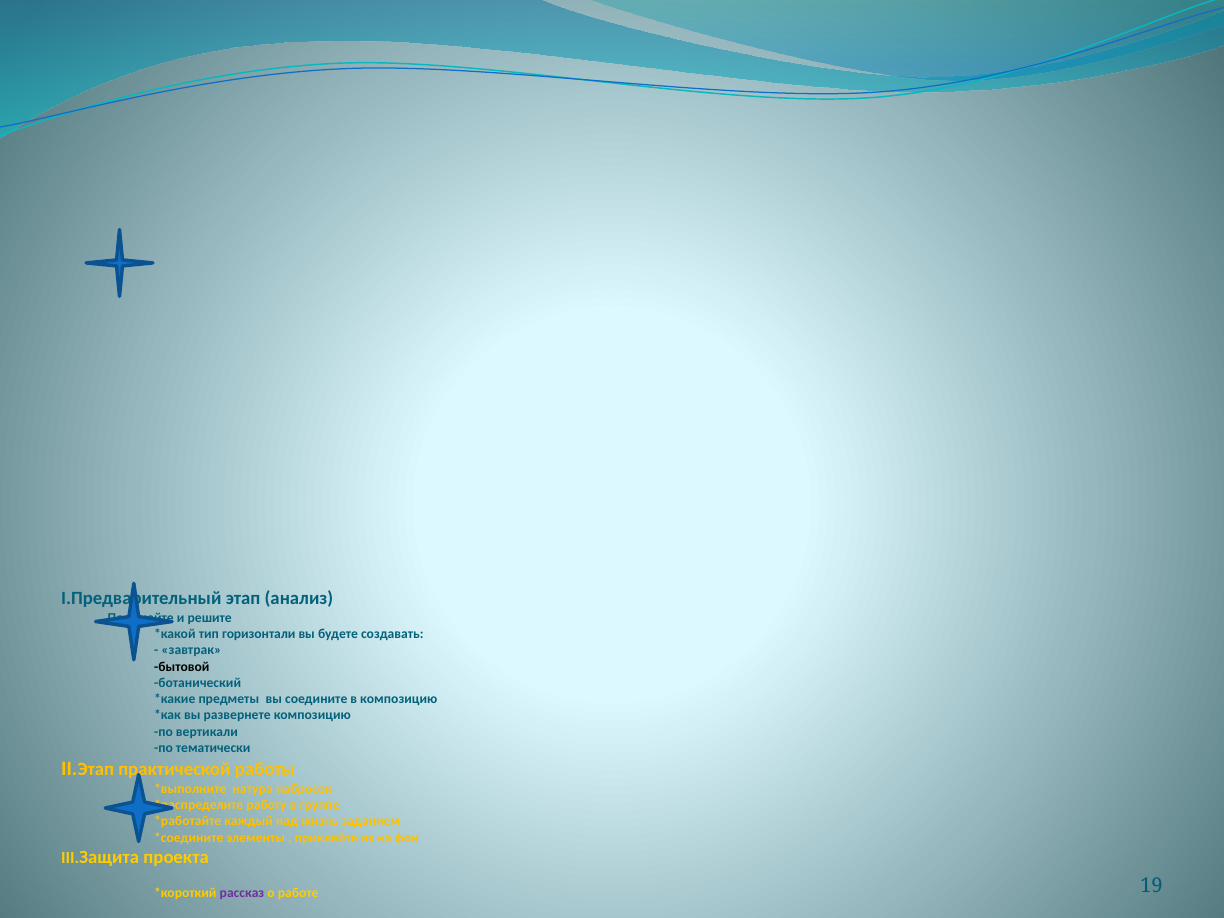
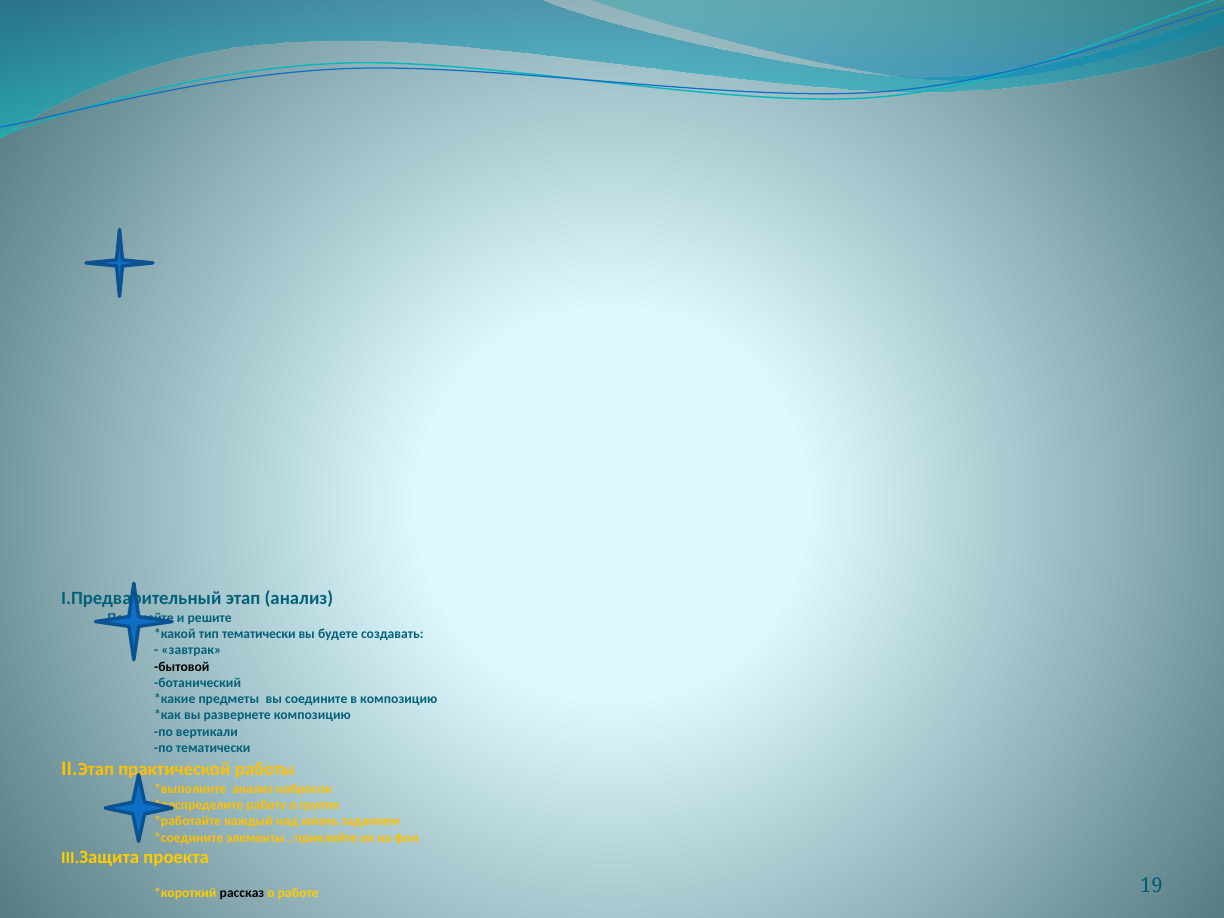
тип горизонтали: горизонтали -> тематически
натура at (253, 789): натура -> анализ
рассказ colour: purple -> black
